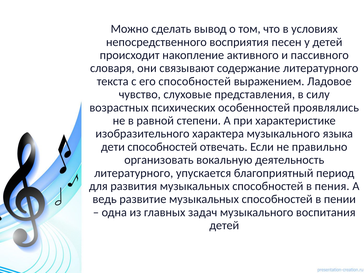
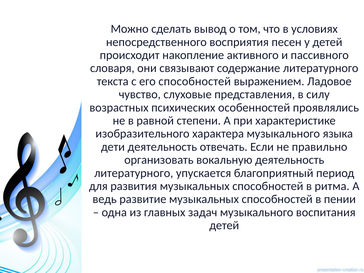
дети способностей: способностей -> деятельность
пения: пения -> ритма
